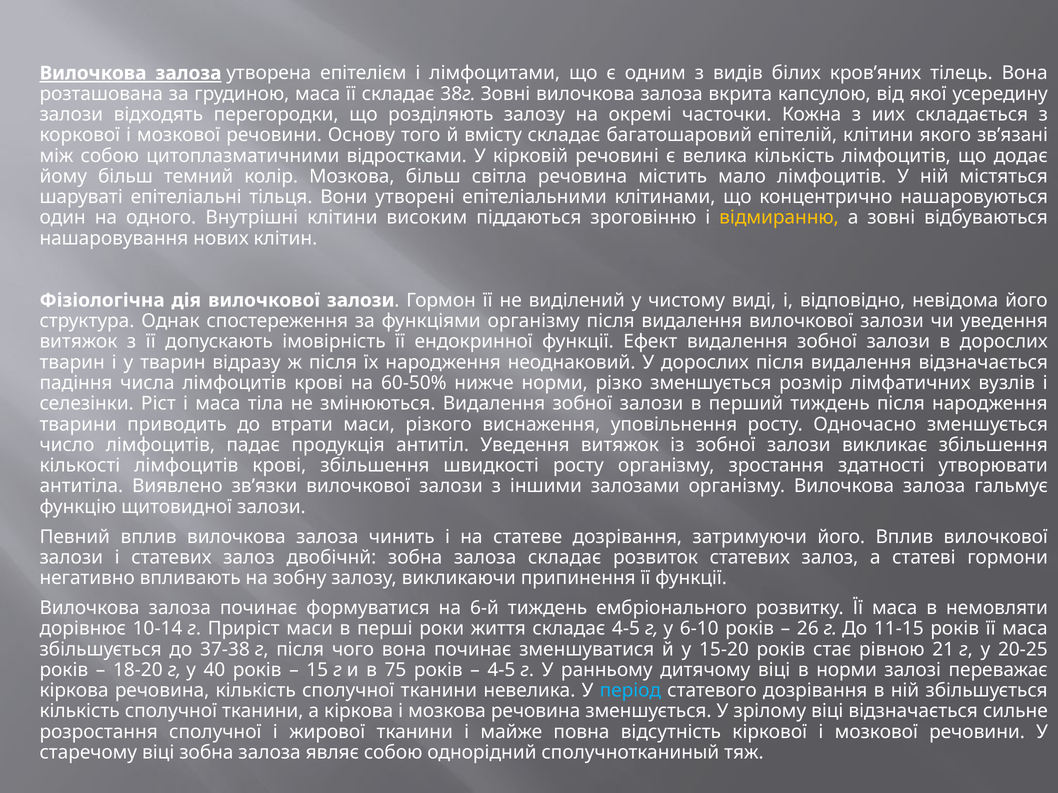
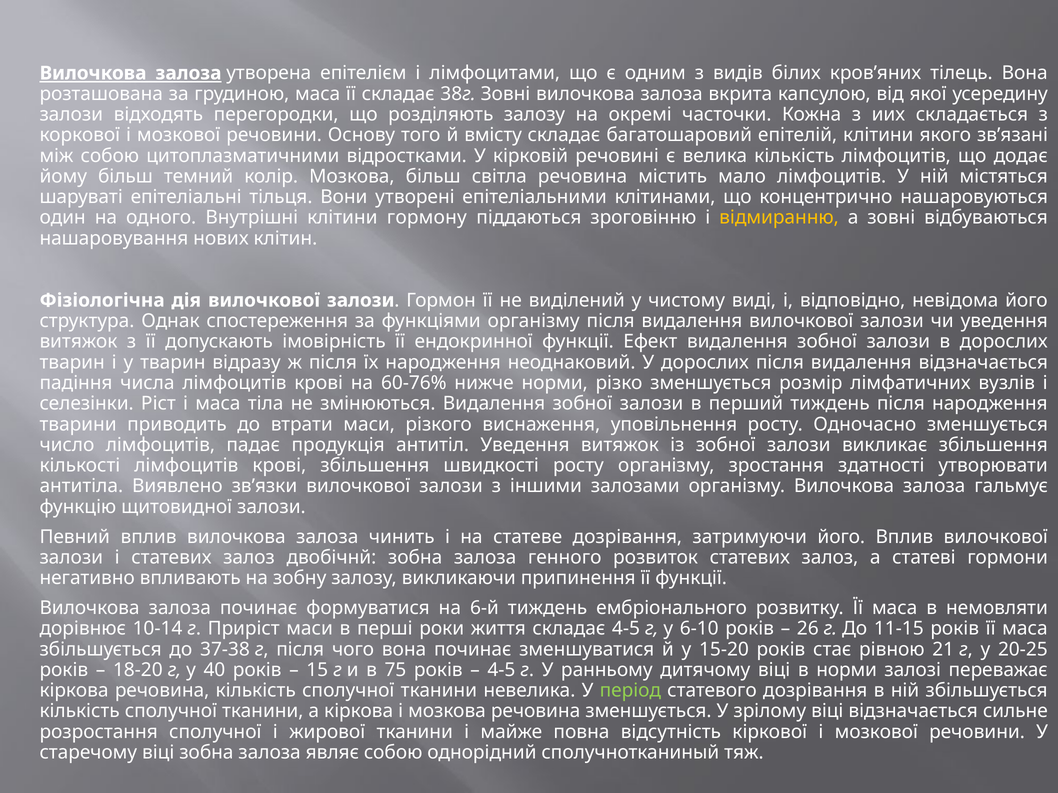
високим: високим -> гормону
60-50%: 60-50% -> 60-76%
залоза складає: складає -> генного
період colour: light blue -> light green
